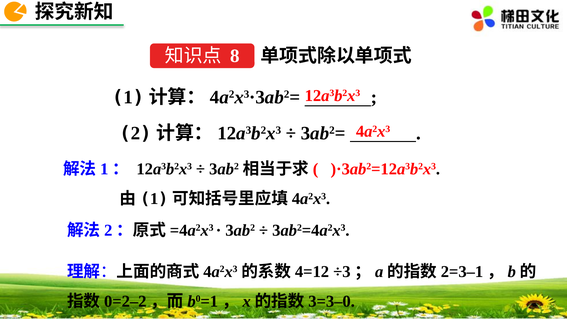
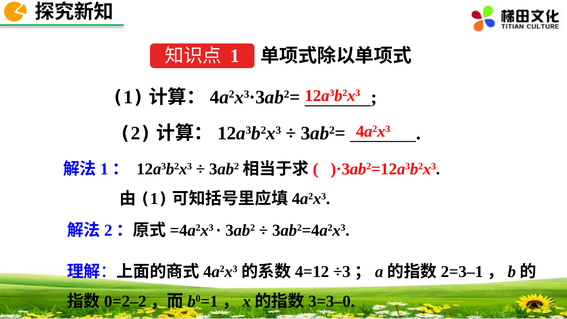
8: 8 -> 1
